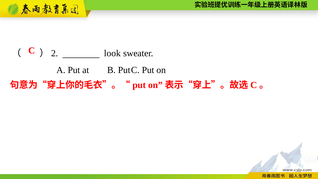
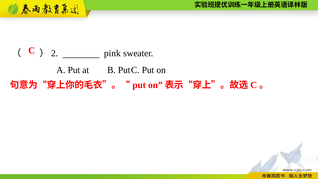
look: look -> pink
